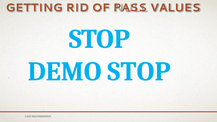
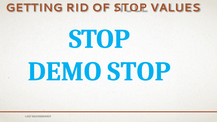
OF PASS: PASS -> STOP
